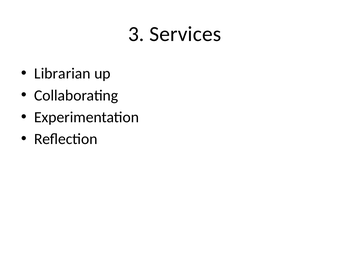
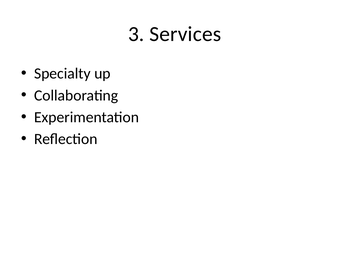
Librarian: Librarian -> Specialty
